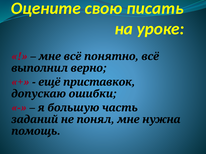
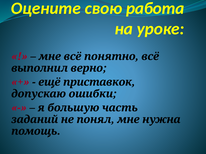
писать: писать -> работа
